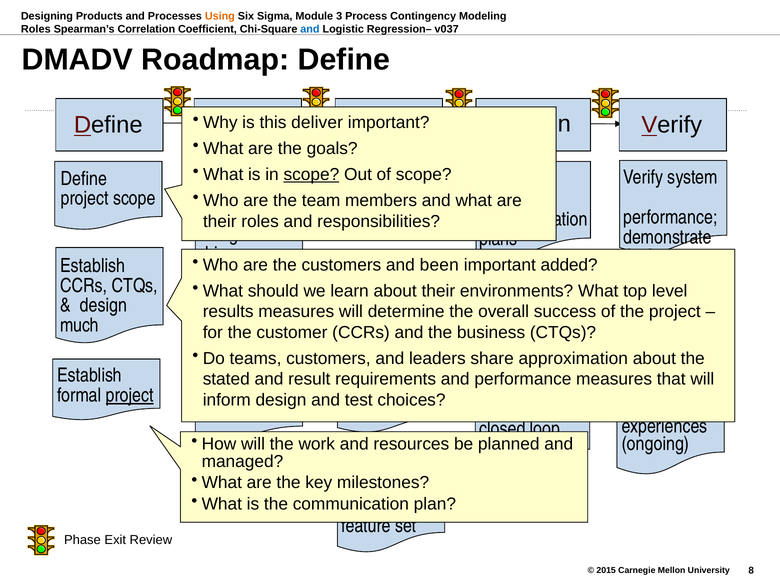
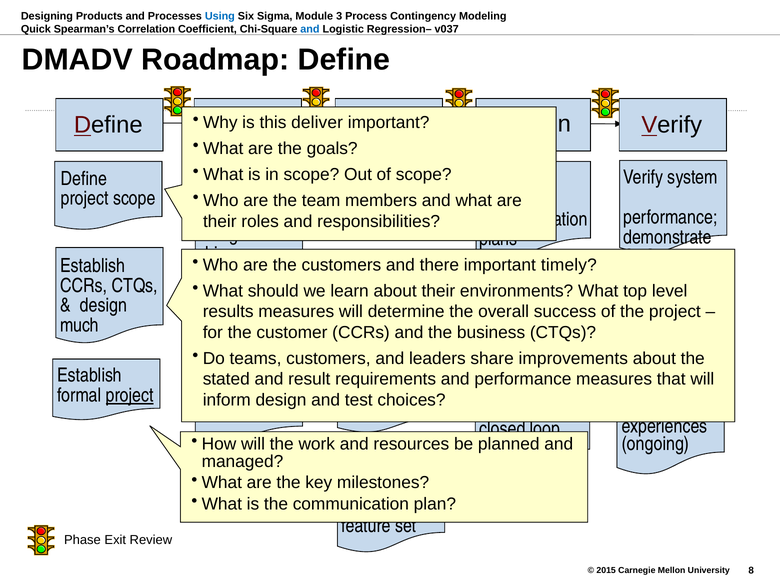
Using at (220, 16) colour: orange -> blue
Roles at (36, 29): Roles -> Quick
scope at (311, 175) underline: present -> none
been: been -> there
added: added -> timely
approximation: approximation -> improvements
